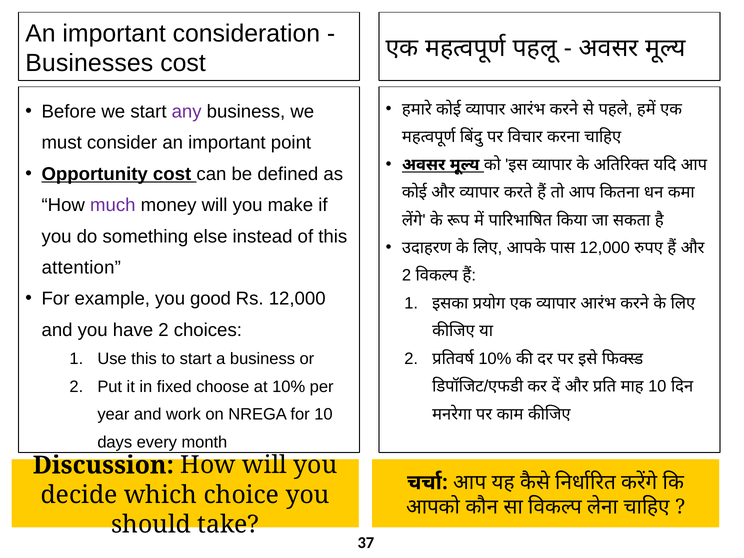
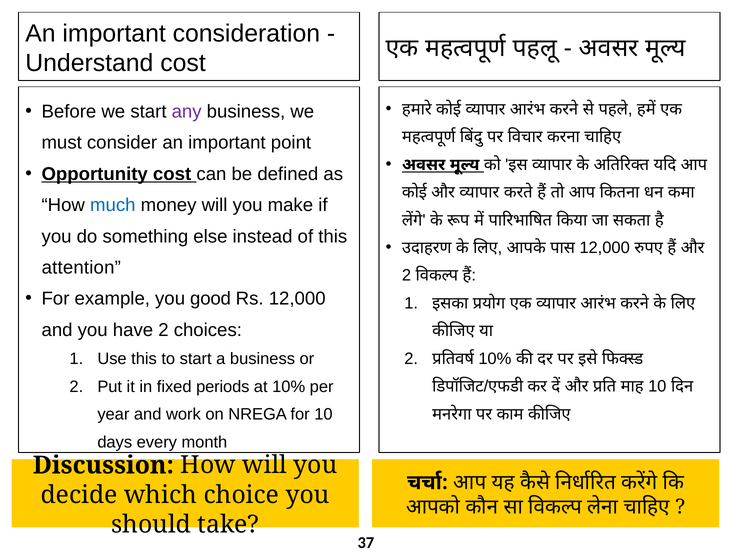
Businesses: Businesses -> Understand
much colour: purple -> blue
choose: choose -> periods
